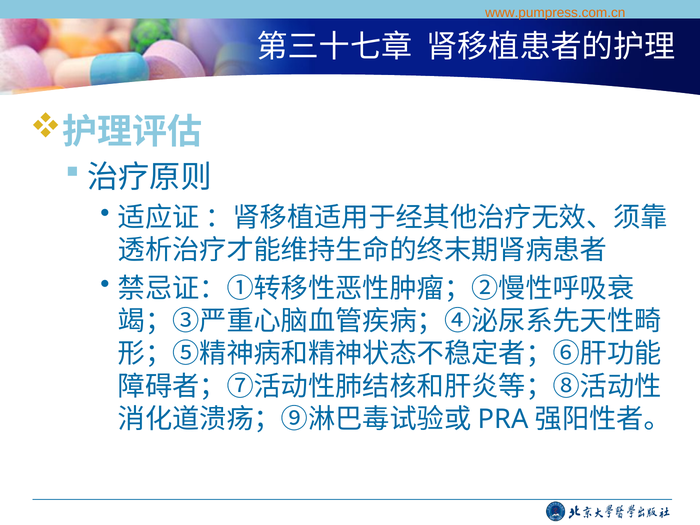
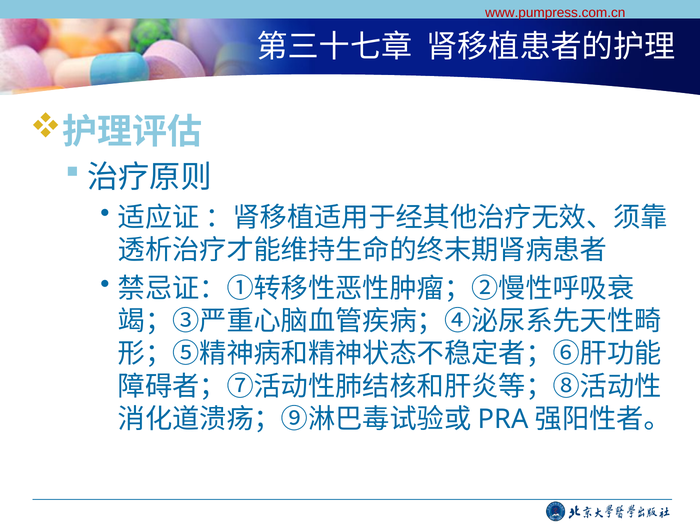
www.pumpress.com.cn colour: orange -> red
